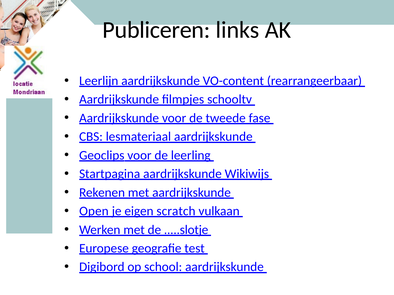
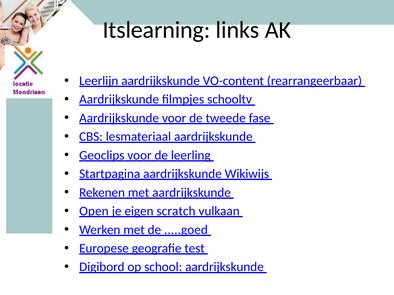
Publiceren: Publiceren -> Itslearning
.....slotje: .....slotje -> .....goed
